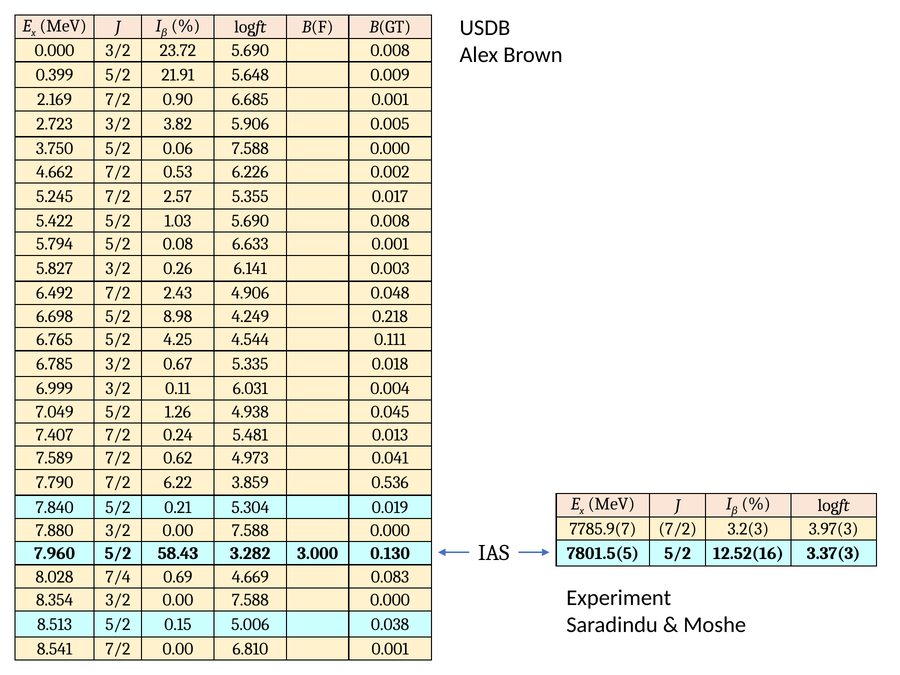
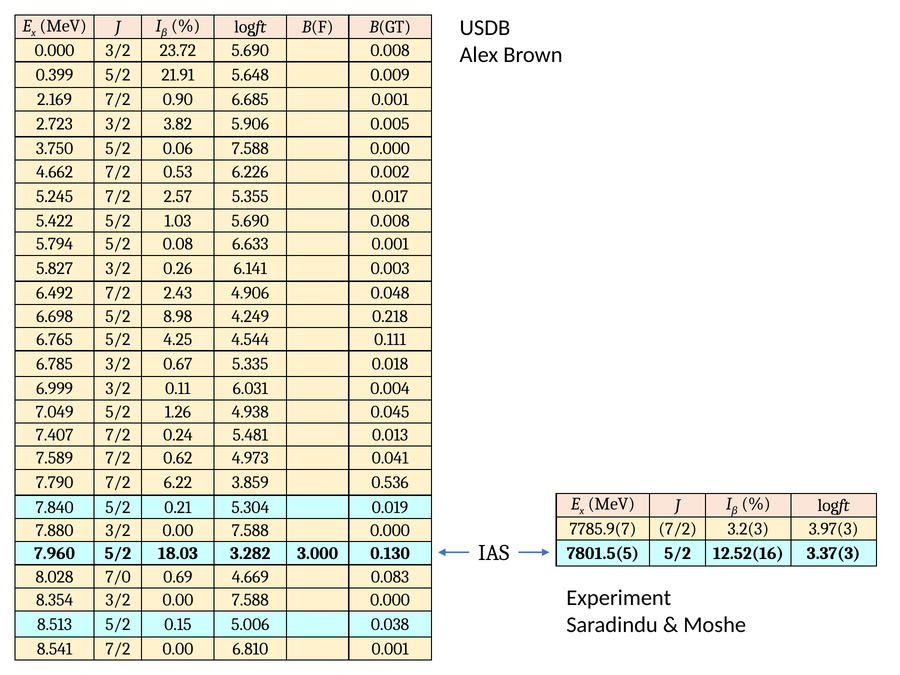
58.43: 58.43 -> 18.03
7/4: 7/4 -> 7/0
